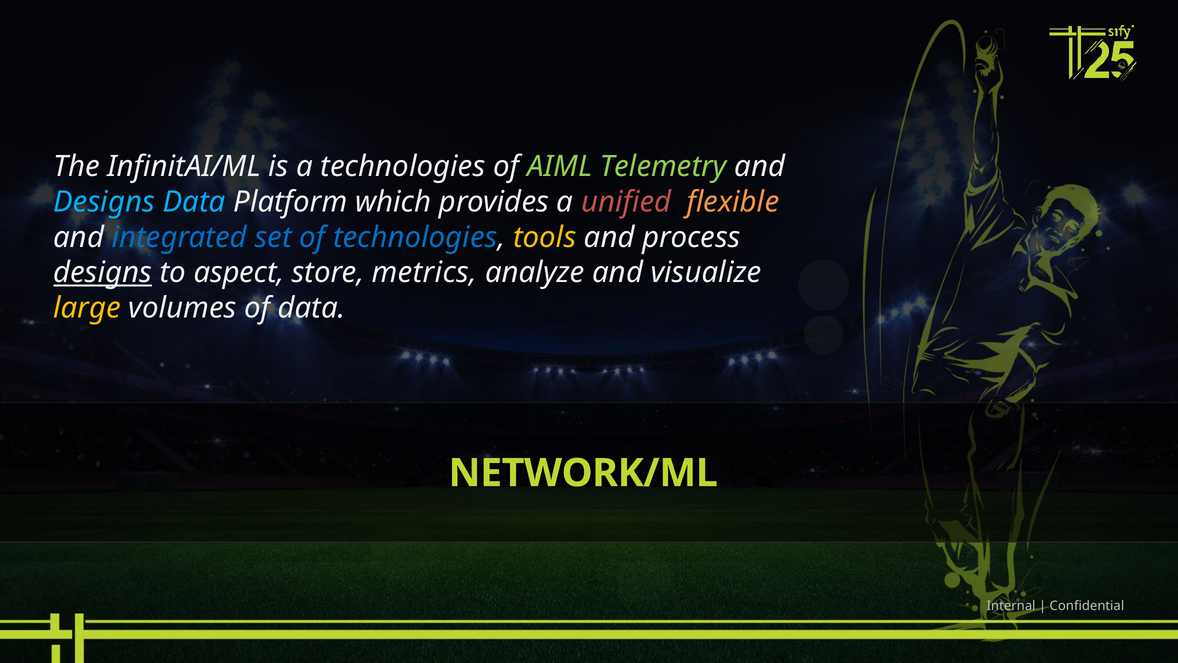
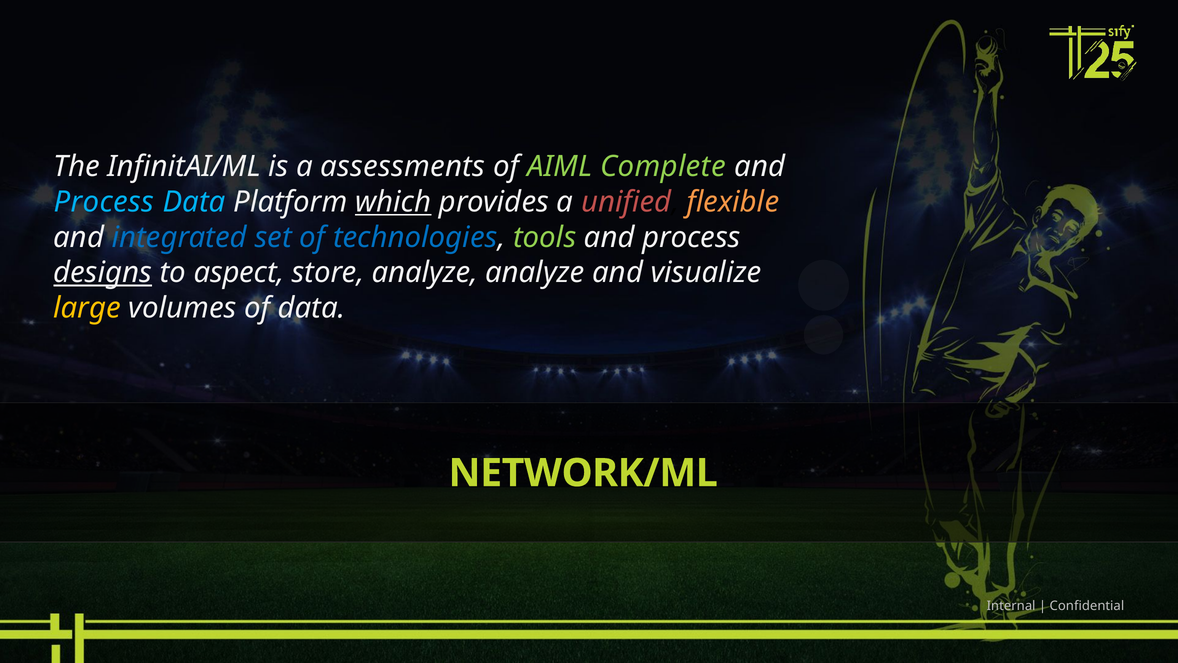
a technologies: technologies -> assessments
Telemetry: Telemetry -> Complete
Designs at (104, 202): Designs -> Process
which underline: none -> present
tools colour: yellow -> light green
store metrics: metrics -> analyze
